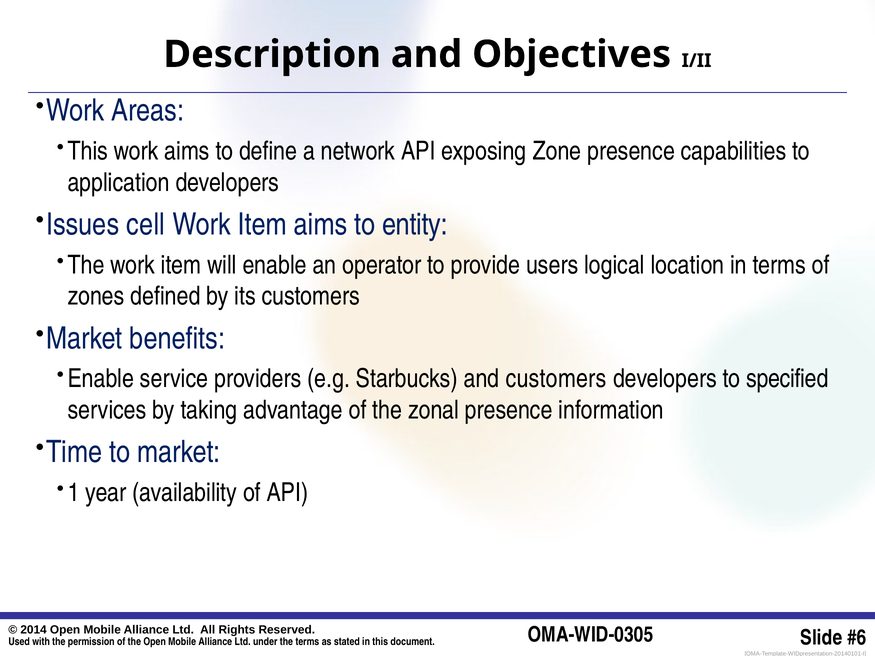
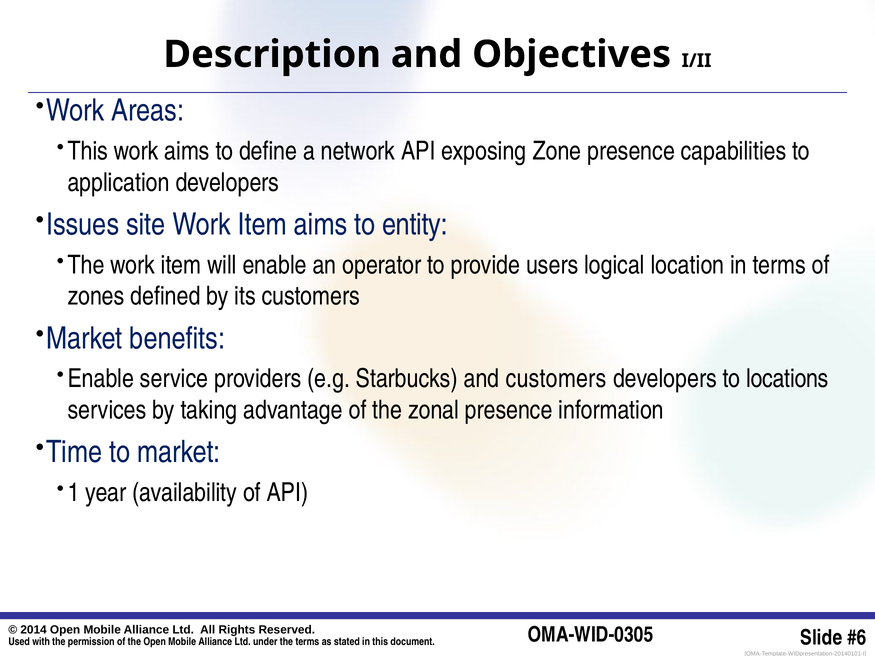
cell: cell -> site
specified: specified -> locations
